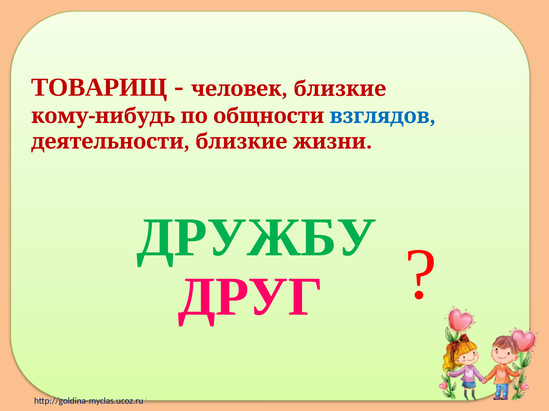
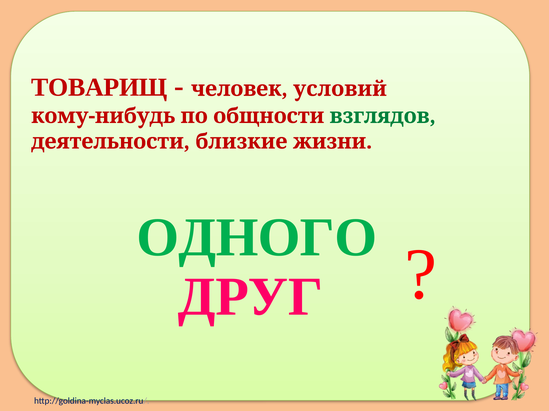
человек близкие: близкие -> условий
взглядов colour: blue -> green
ДРУЖБУ: ДРУЖБУ -> ОДНОГО
